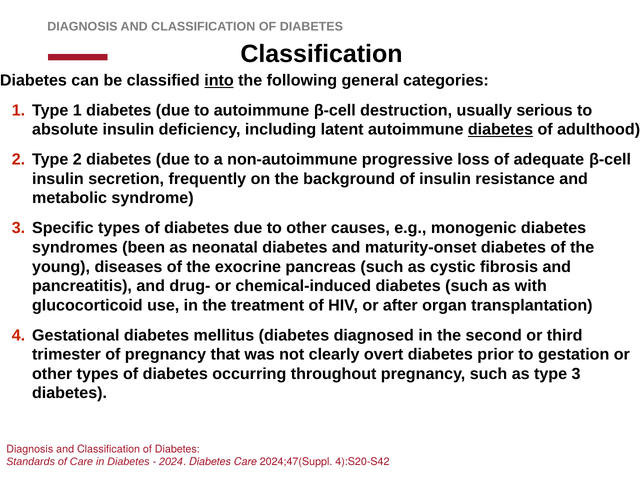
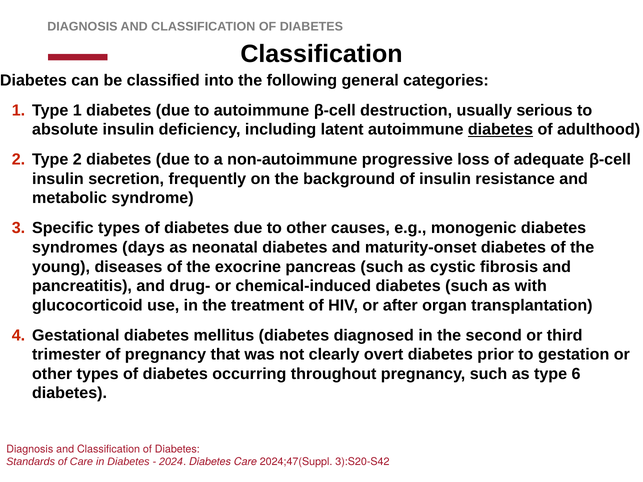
into underline: present -> none
been: been -> days
type 3: 3 -> 6
4):S20-S42: 4):S20-S42 -> 3):S20-S42
